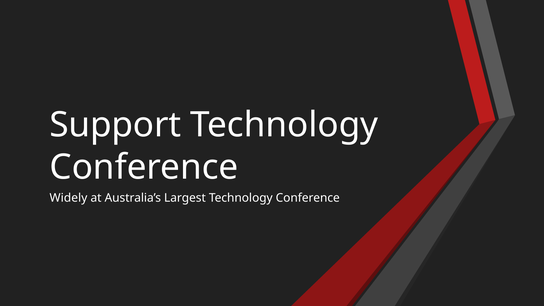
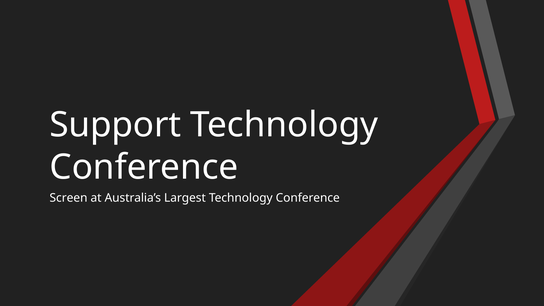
Widely: Widely -> Screen
